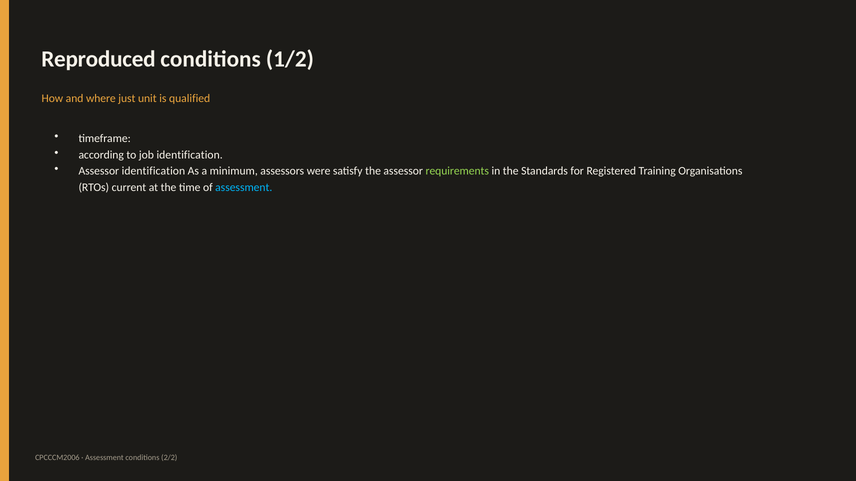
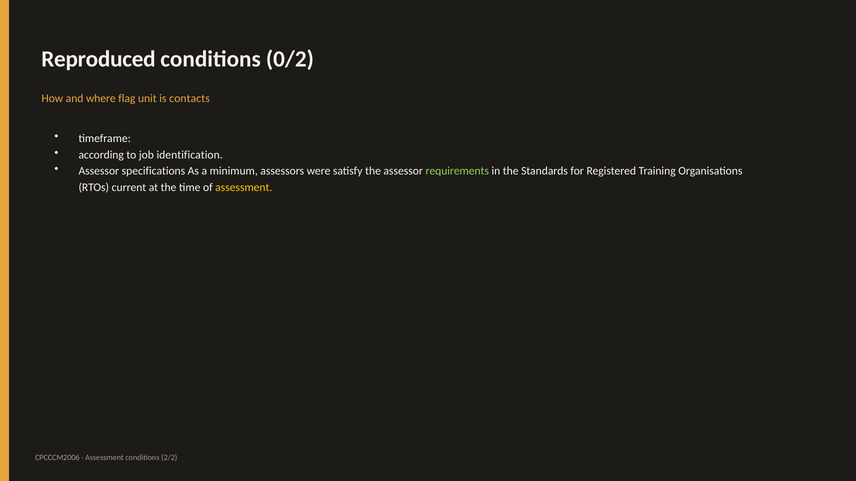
1/2: 1/2 -> 0/2
just: just -> flag
qualified: qualified -> contacts
Assessor identification: identification -> specifications
assessment at (244, 188) colour: light blue -> yellow
